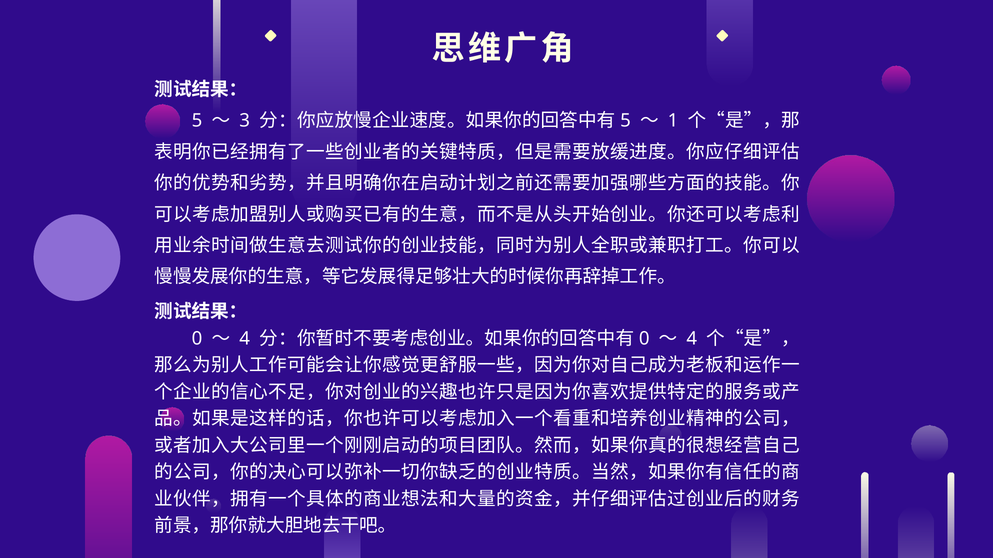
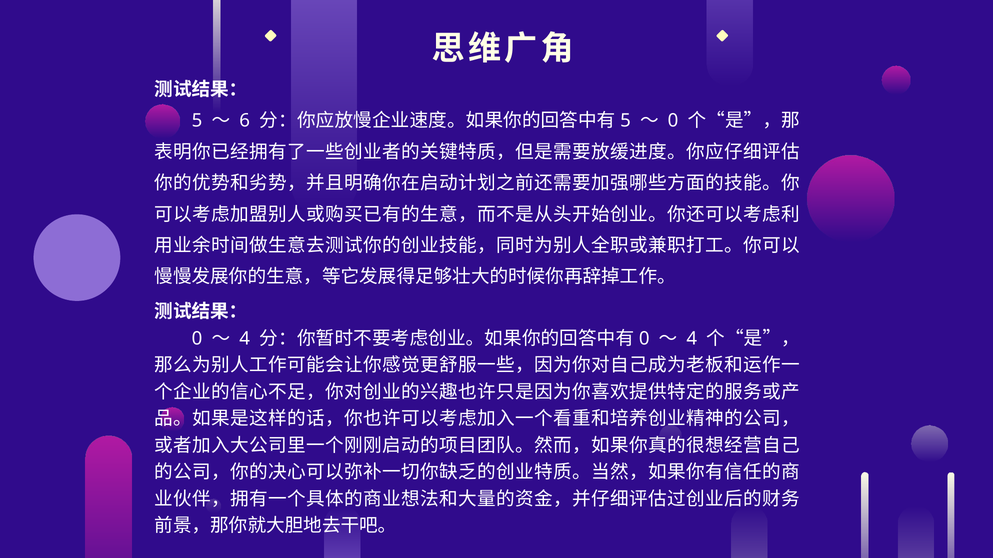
3: 3 -> 6
1 at (673, 121): 1 -> 0
